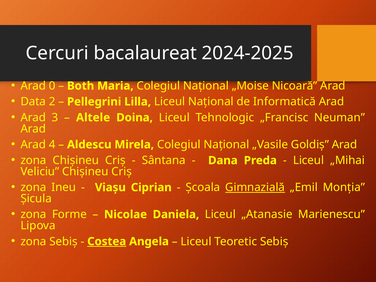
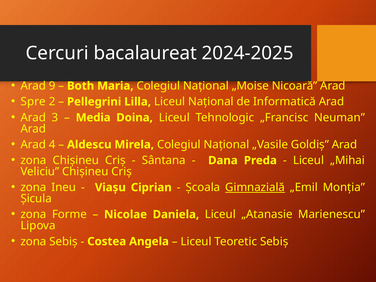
0: 0 -> 9
Data: Data -> Spre
Altele: Altele -> Media
Costea underline: present -> none
